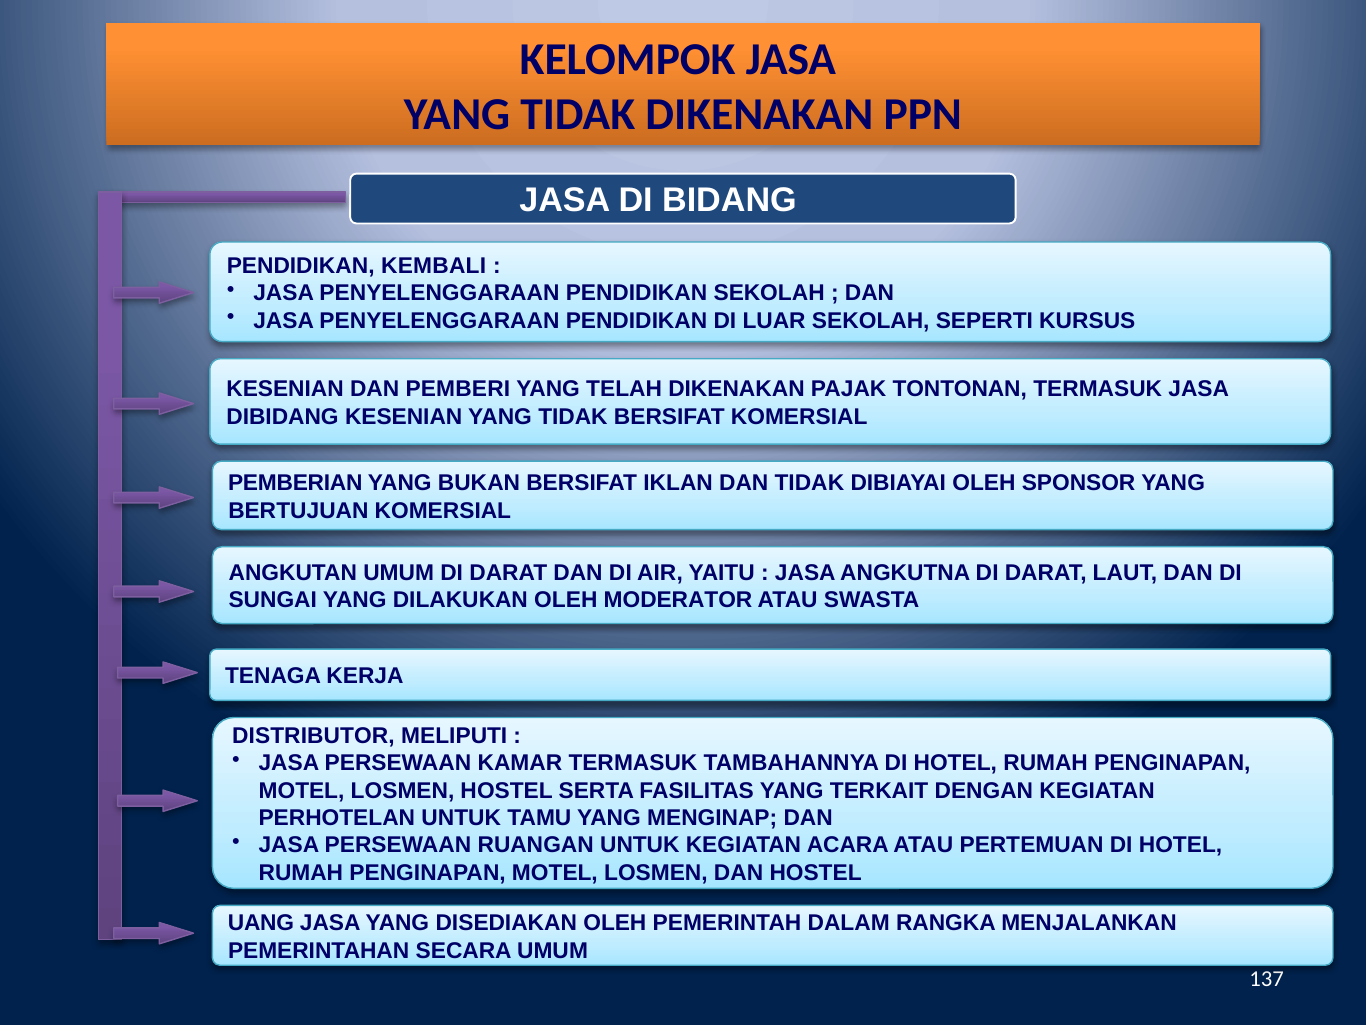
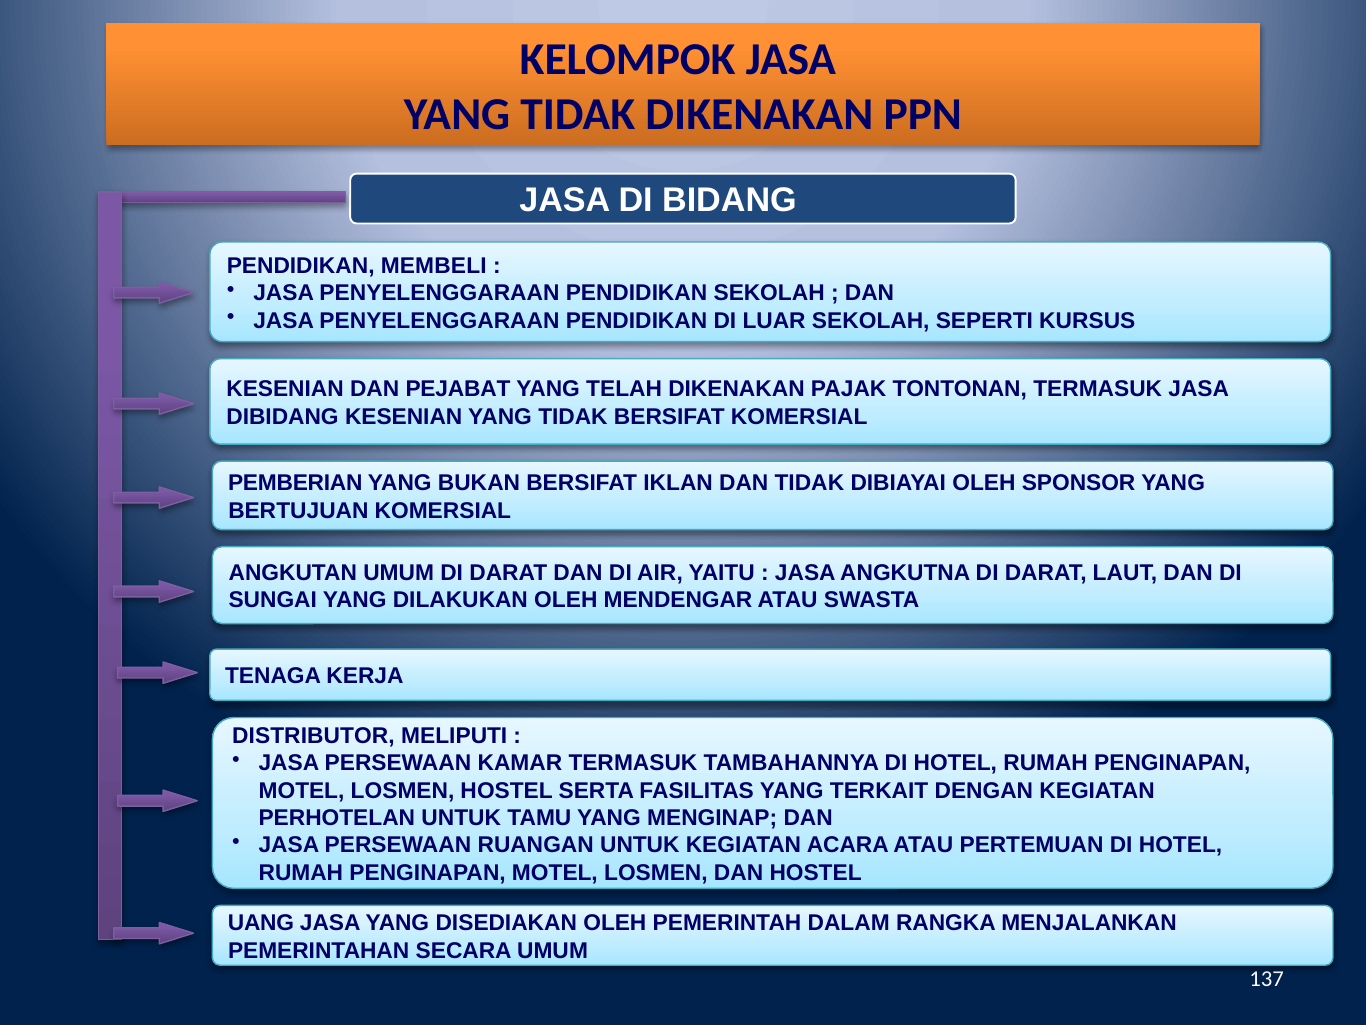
KEMBALI: KEMBALI -> MEMBELI
PEMBERI: PEMBERI -> PEJABAT
MODERATOR: MODERATOR -> MENDENGAR
